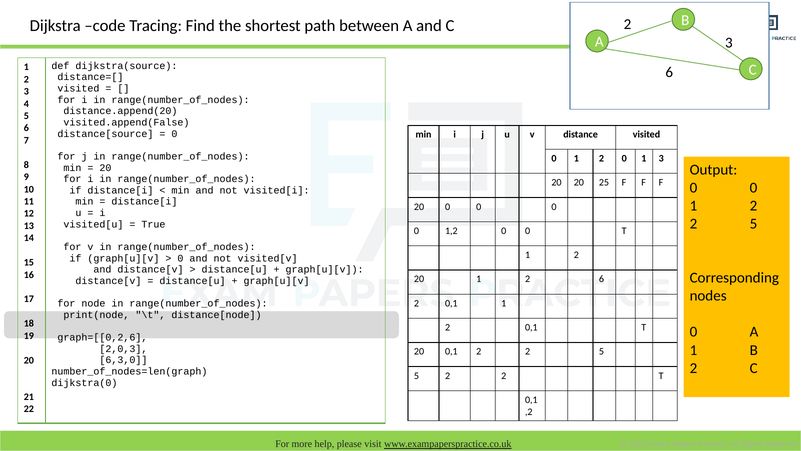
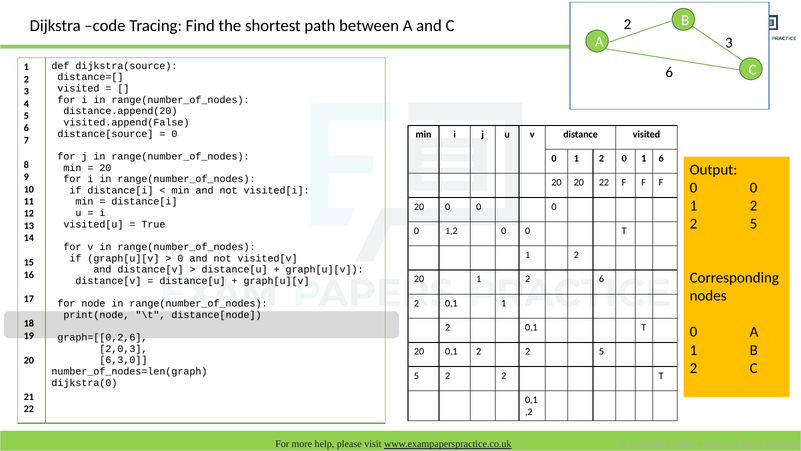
1 3: 3 -> 6
20 25: 25 -> 22
